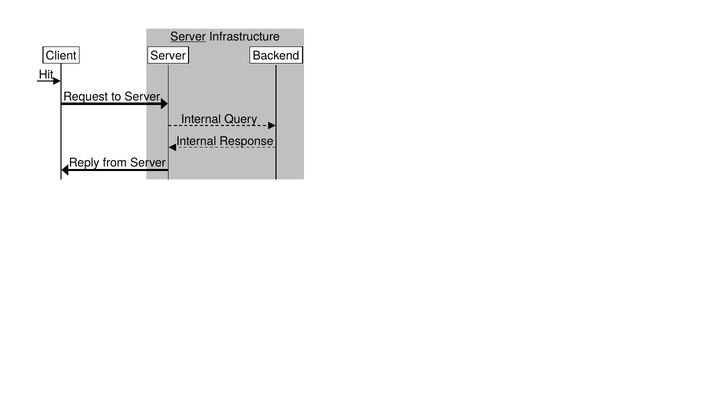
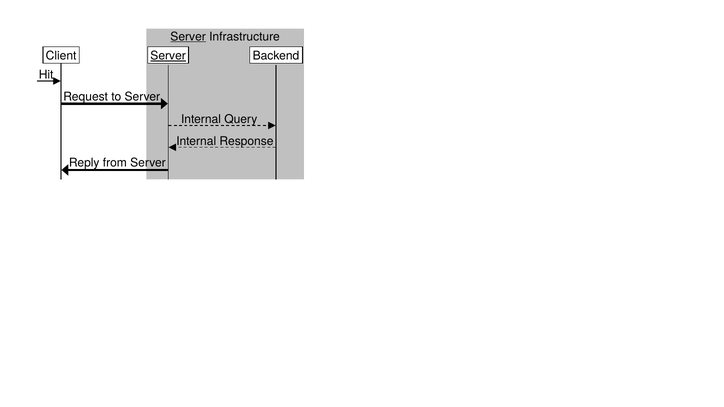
Server at (168, 56) underline: none -> present
